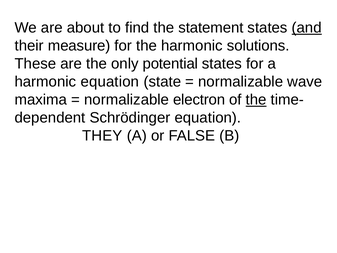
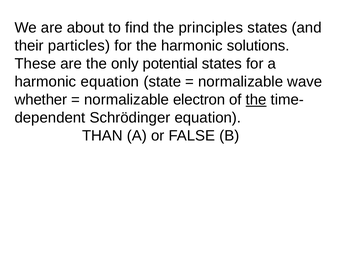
statement: statement -> principles
and underline: present -> none
measure: measure -> particles
maxima: maxima -> whether
THEY: THEY -> THAN
